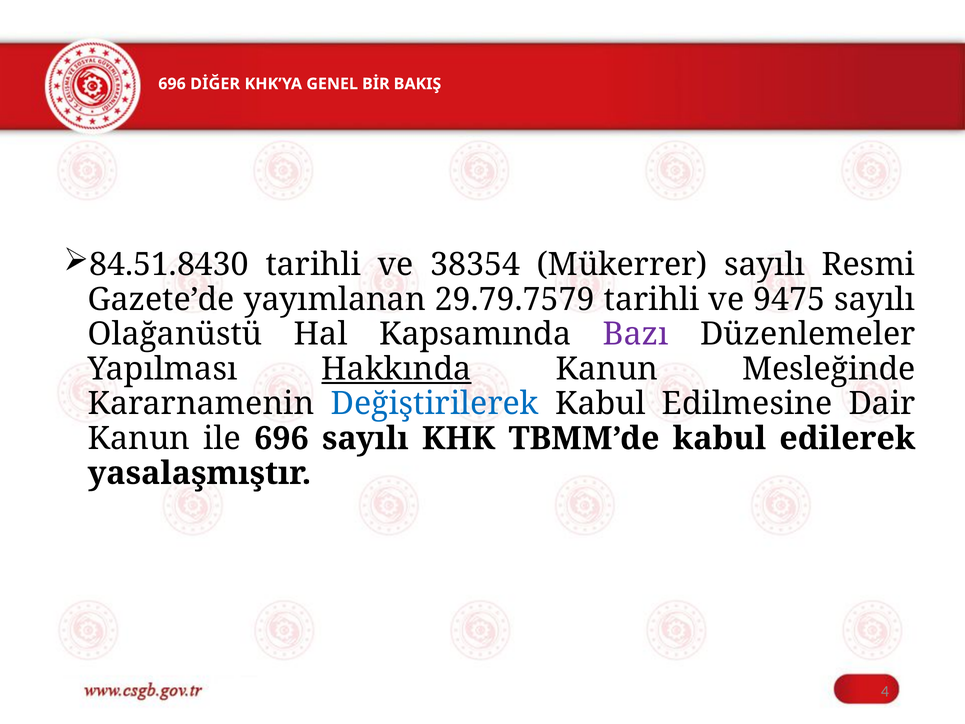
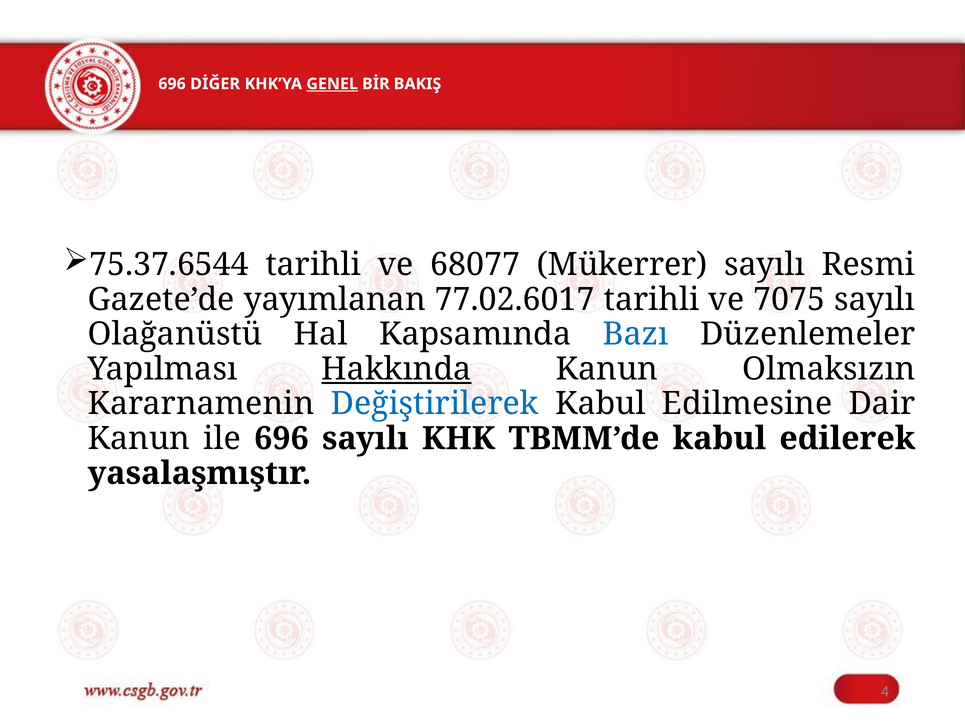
GENEL underline: none -> present
84.51.8430: 84.51.8430 -> 75.37.6544
38354: 38354 -> 68077
29.79.7579: 29.79.7579 -> 77.02.6017
9475: 9475 -> 7075
Bazı colour: purple -> blue
Mesleğinde: Mesleğinde -> Olmaksızın
